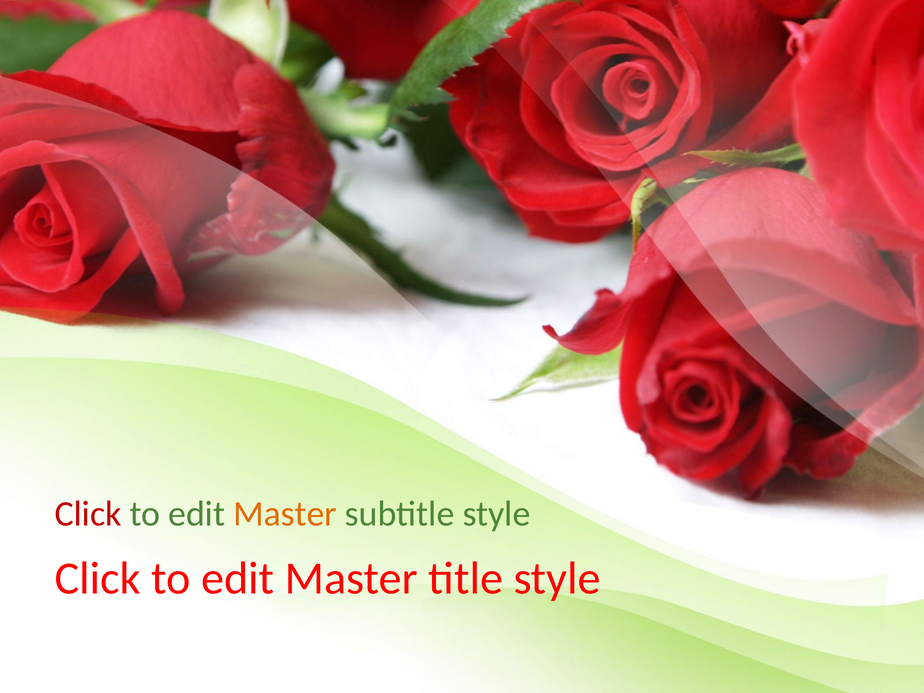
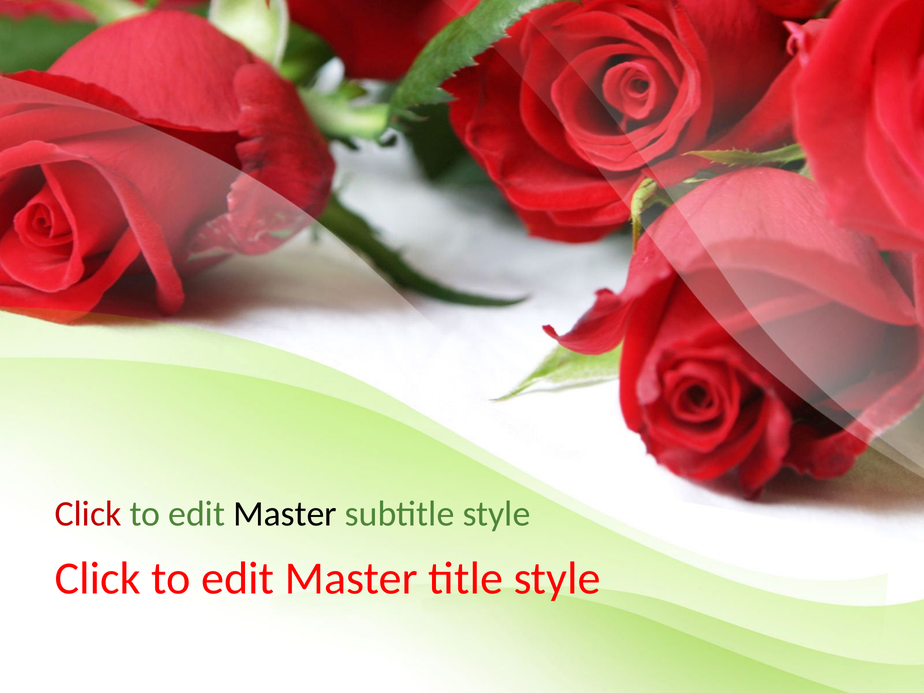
Master at (285, 514) colour: orange -> black
